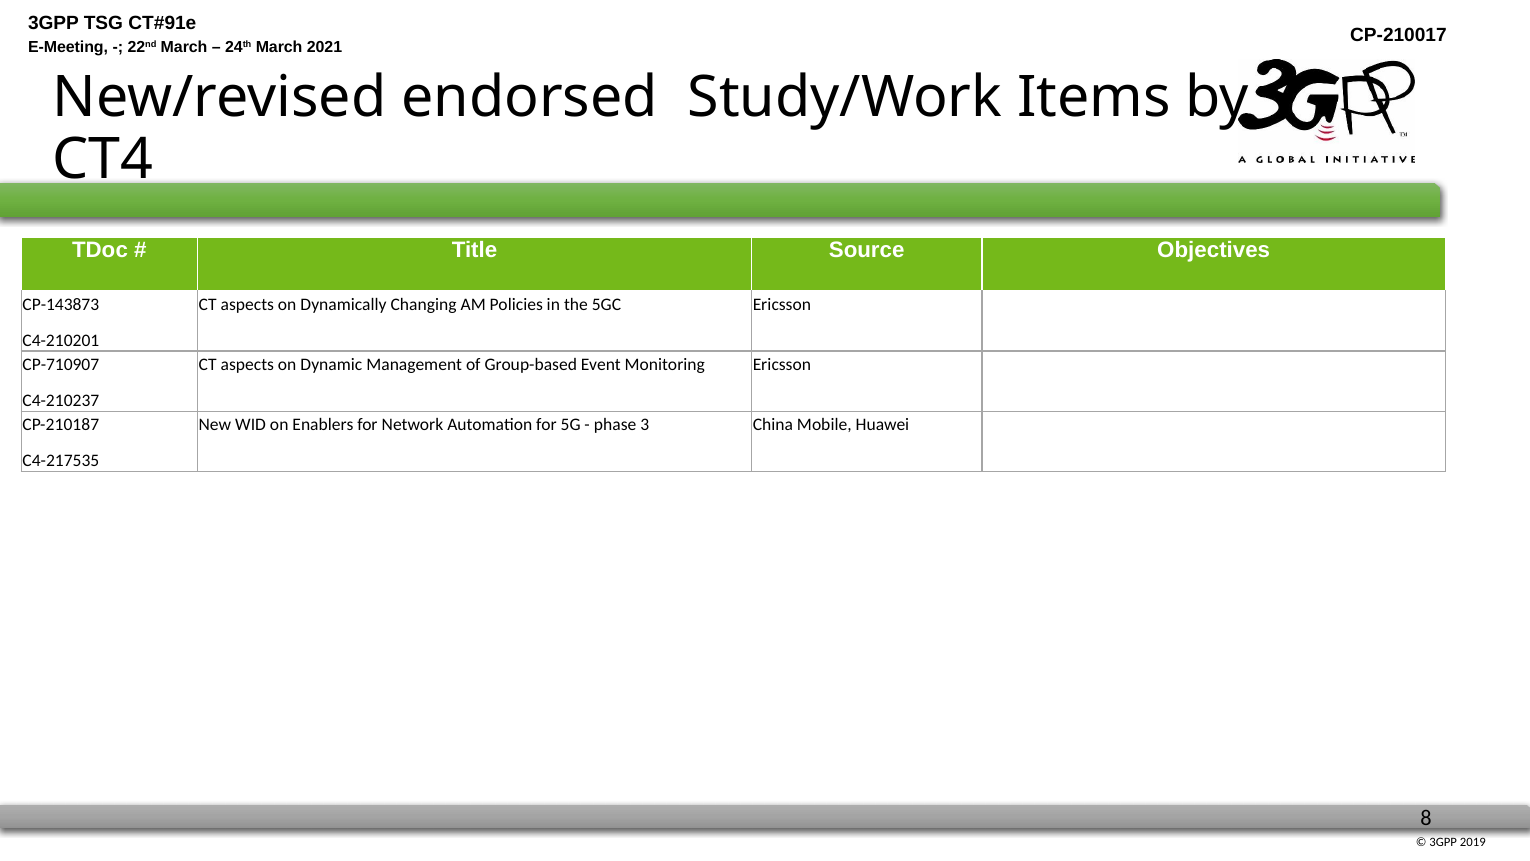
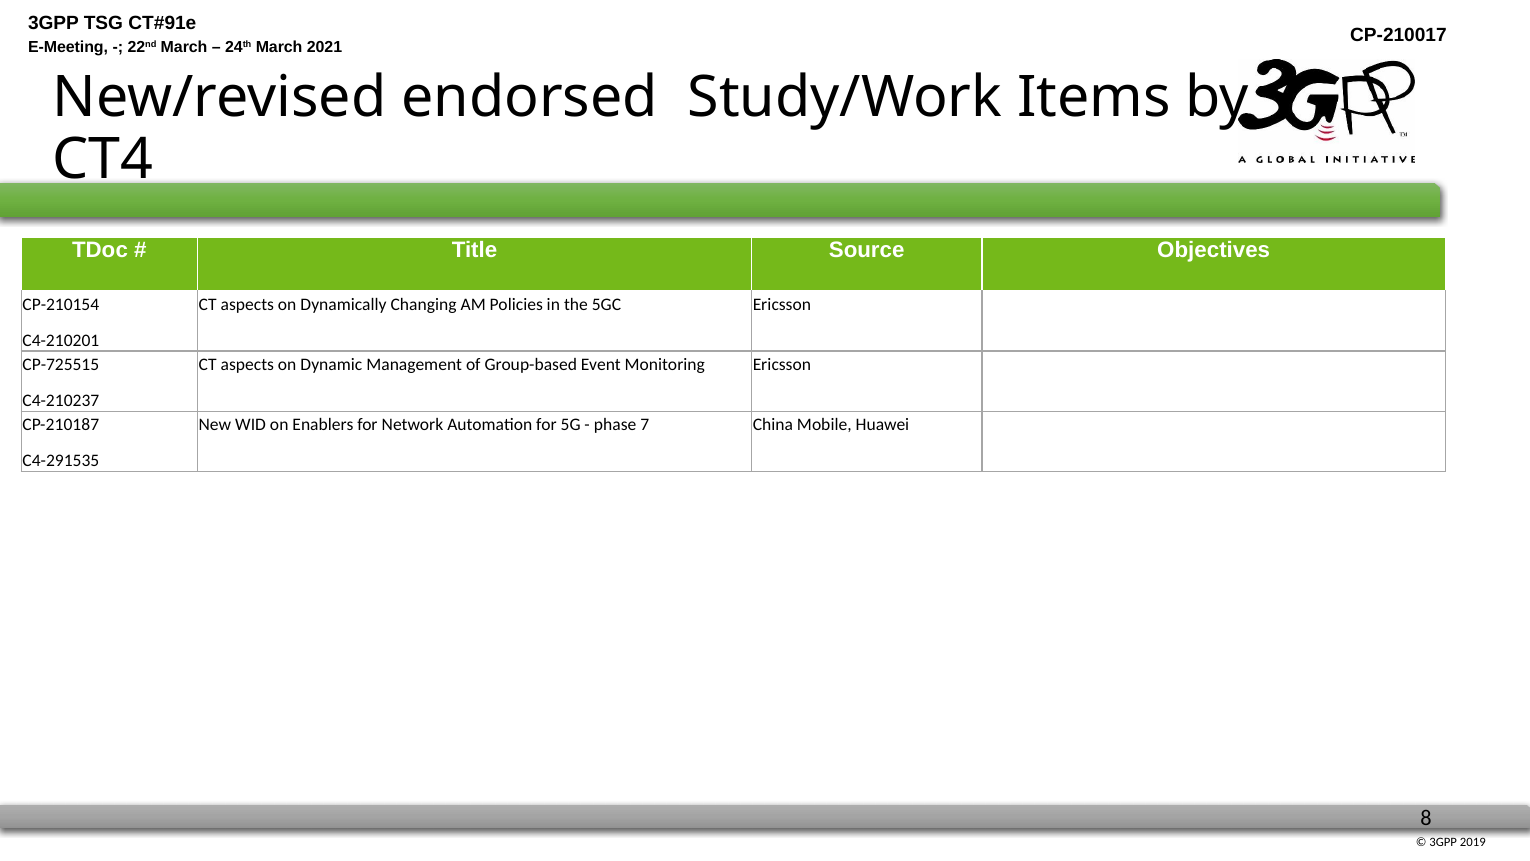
CP-143873: CP-143873 -> CP-210154
CP-710907: CP-710907 -> CP-725515
3: 3 -> 7
C4-217535: C4-217535 -> C4-291535
